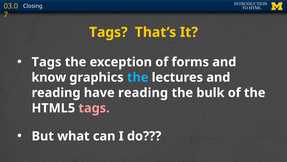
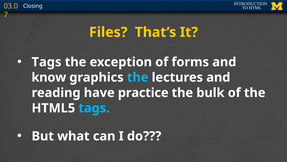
Tags at (108, 32): Tags -> Files
have reading: reading -> practice
tags at (94, 108) colour: pink -> light blue
